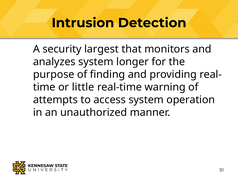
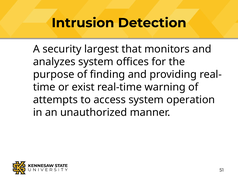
longer: longer -> offices
little: little -> exist
